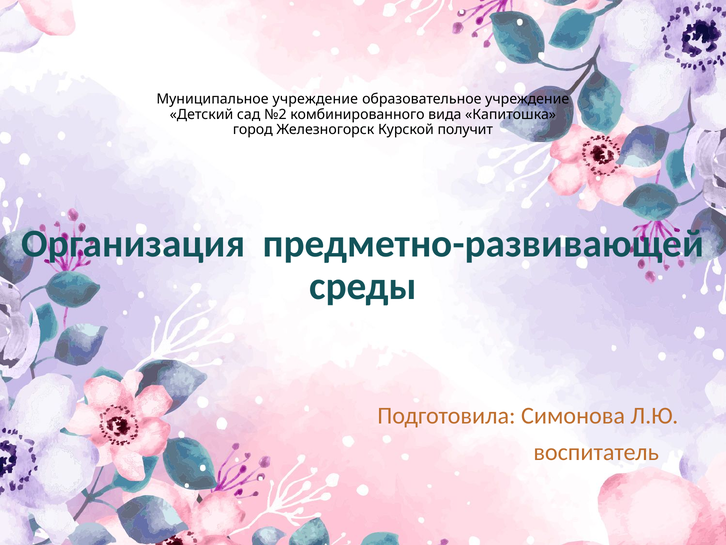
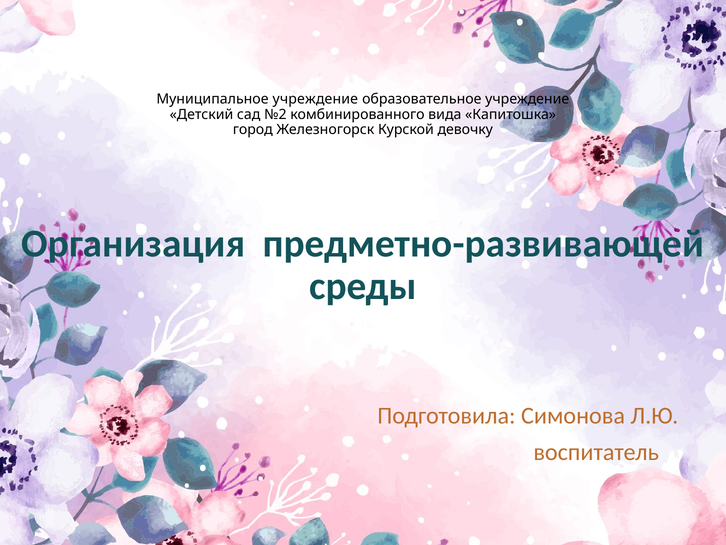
получит: получит -> девочку
